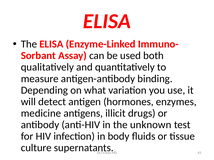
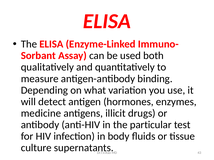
unknown: unknown -> particular
